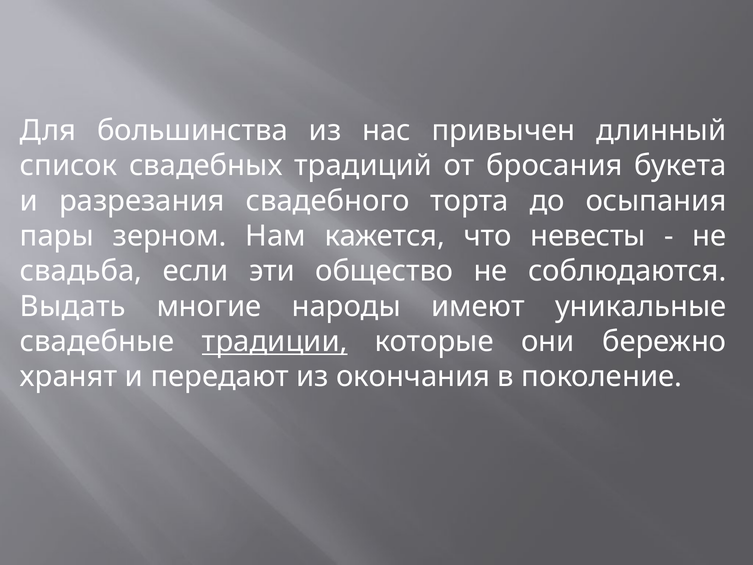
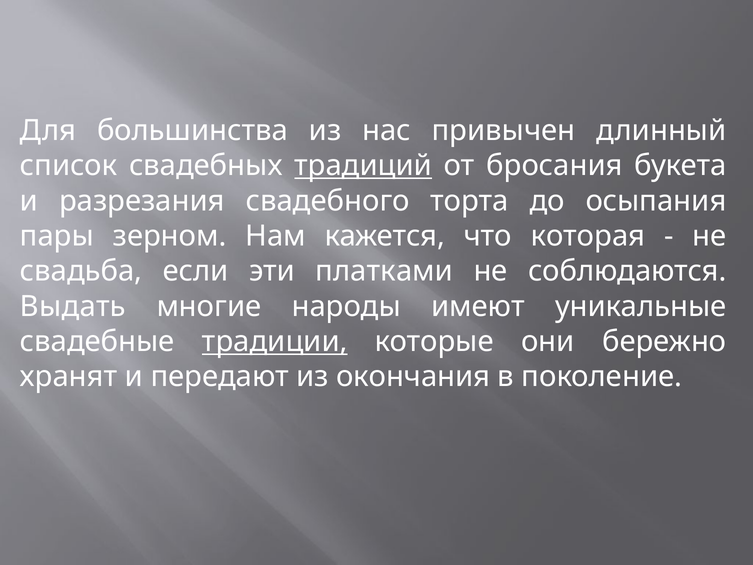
традиций underline: none -> present
невесты: невесты -> которая
общество: общество -> платками
